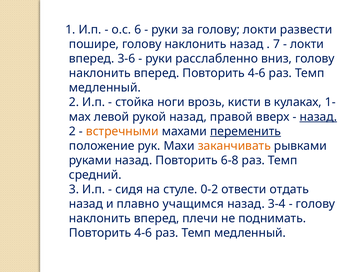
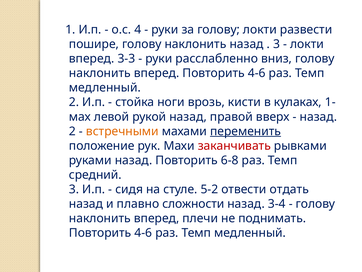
6: 6 -> 4
7 at (277, 44): 7 -> 3
3-6: 3-6 -> 3-3
назад at (318, 117) underline: present -> none
заканчивать colour: orange -> red
0-2: 0-2 -> 5-2
учащимся: учащимся -> сложности
